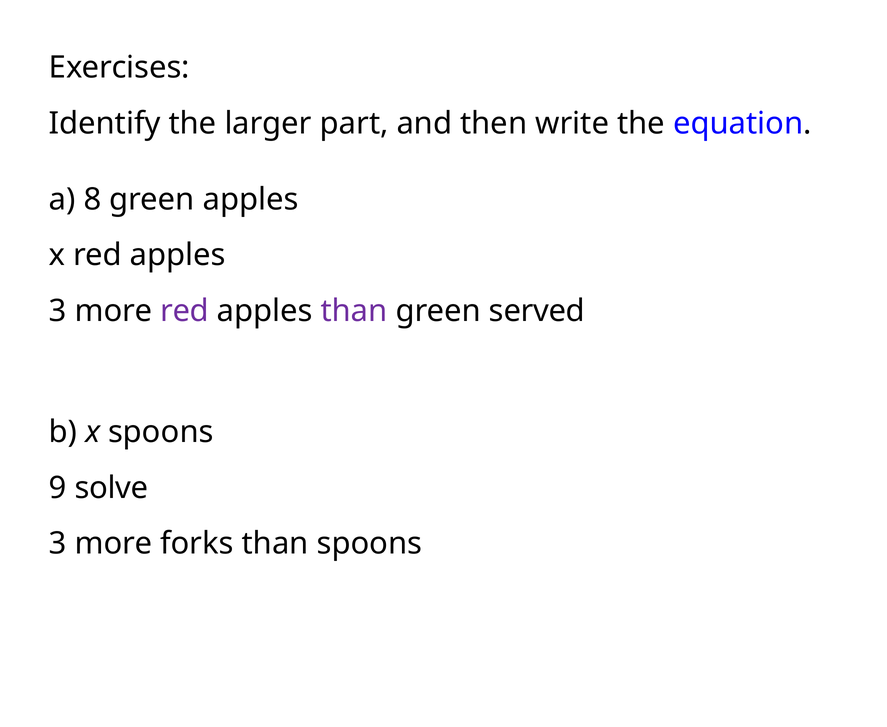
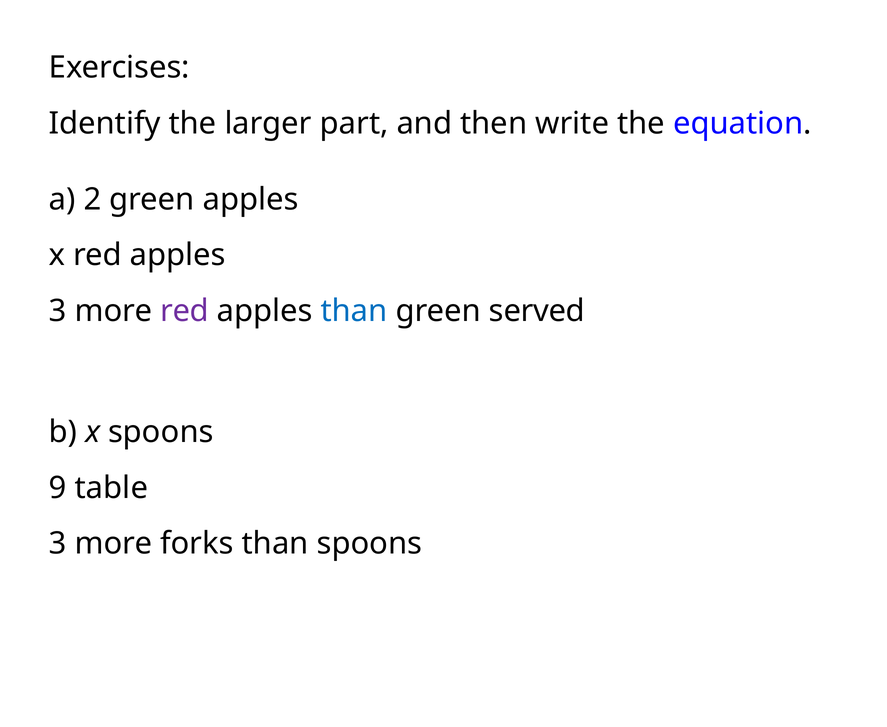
8: 8 -> 2
than at (354, 311) colour: purple -> blue
solve: solve -> table
